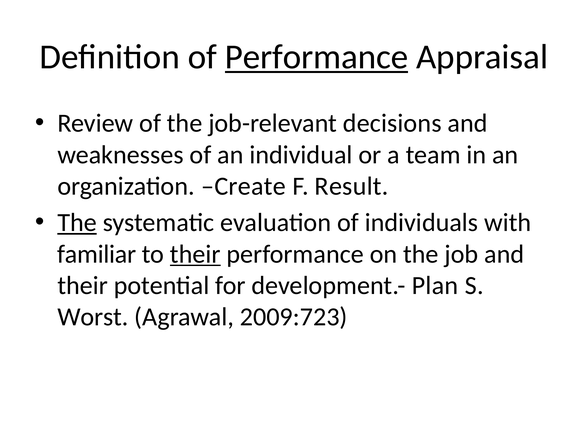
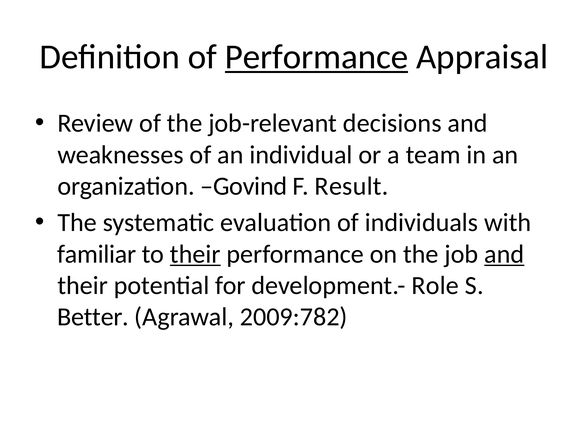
Create: Create -> Govind
The at (77, 223) underline: present -> none
and at (504, 254) underline: none -> present
Plan: Plan -> Role
Worst: Worst -> Better
2009:723: 2009:723 -> 2009:782
